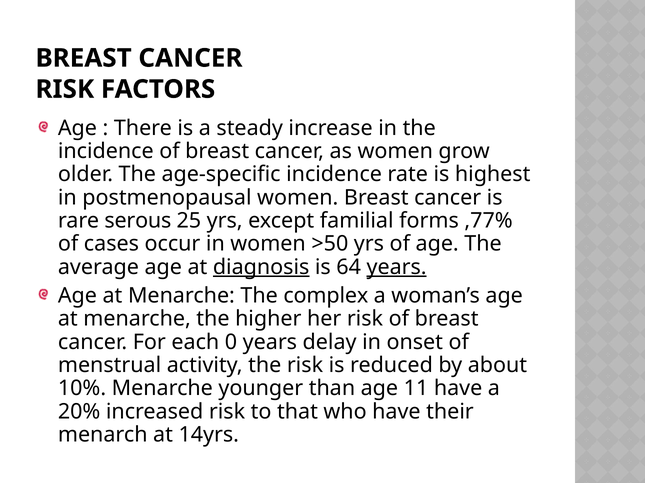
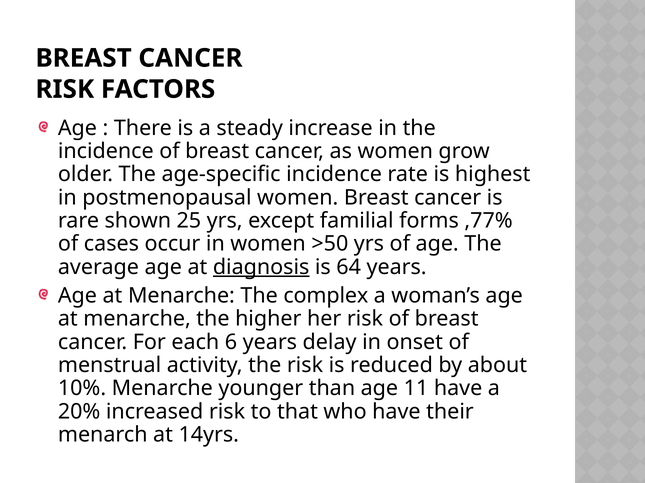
serous: serous -> shown
years at (397, 267) underline: present -> none
0: 0 -> 6
